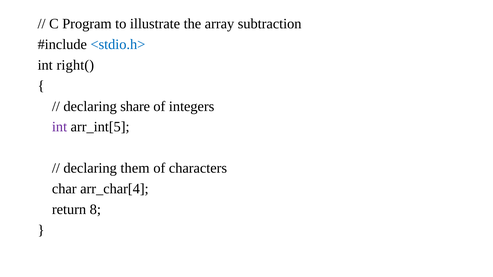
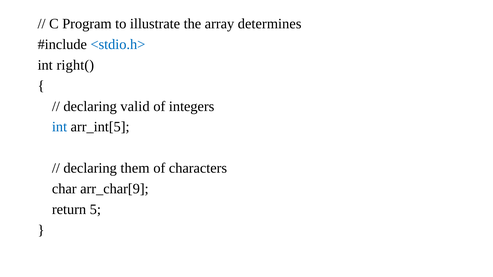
subtraction: subtraction -> determines
share: share -> valid
int at (60, 127) colour: purple -> blue
arr_char[4: arr_char[4 -> arr_char[9
8: 8 -> 5
